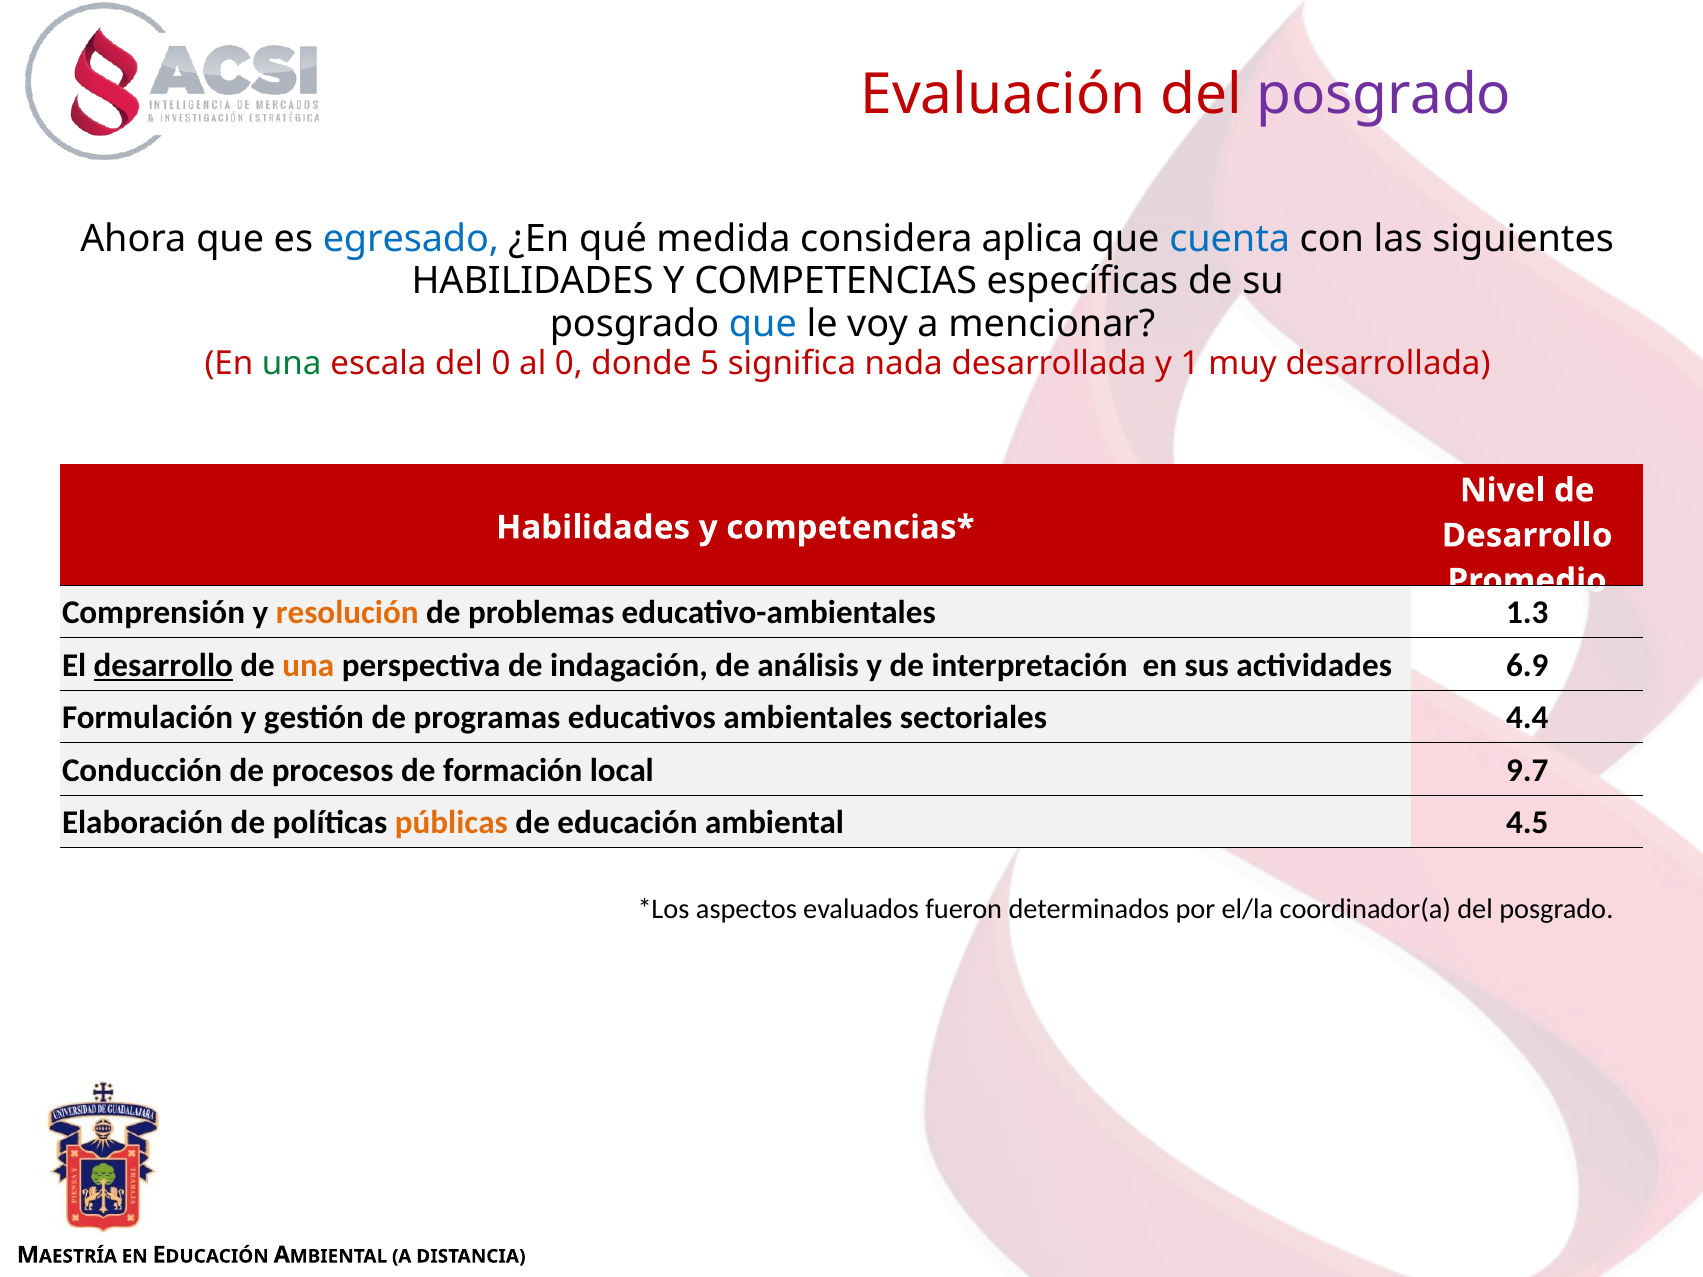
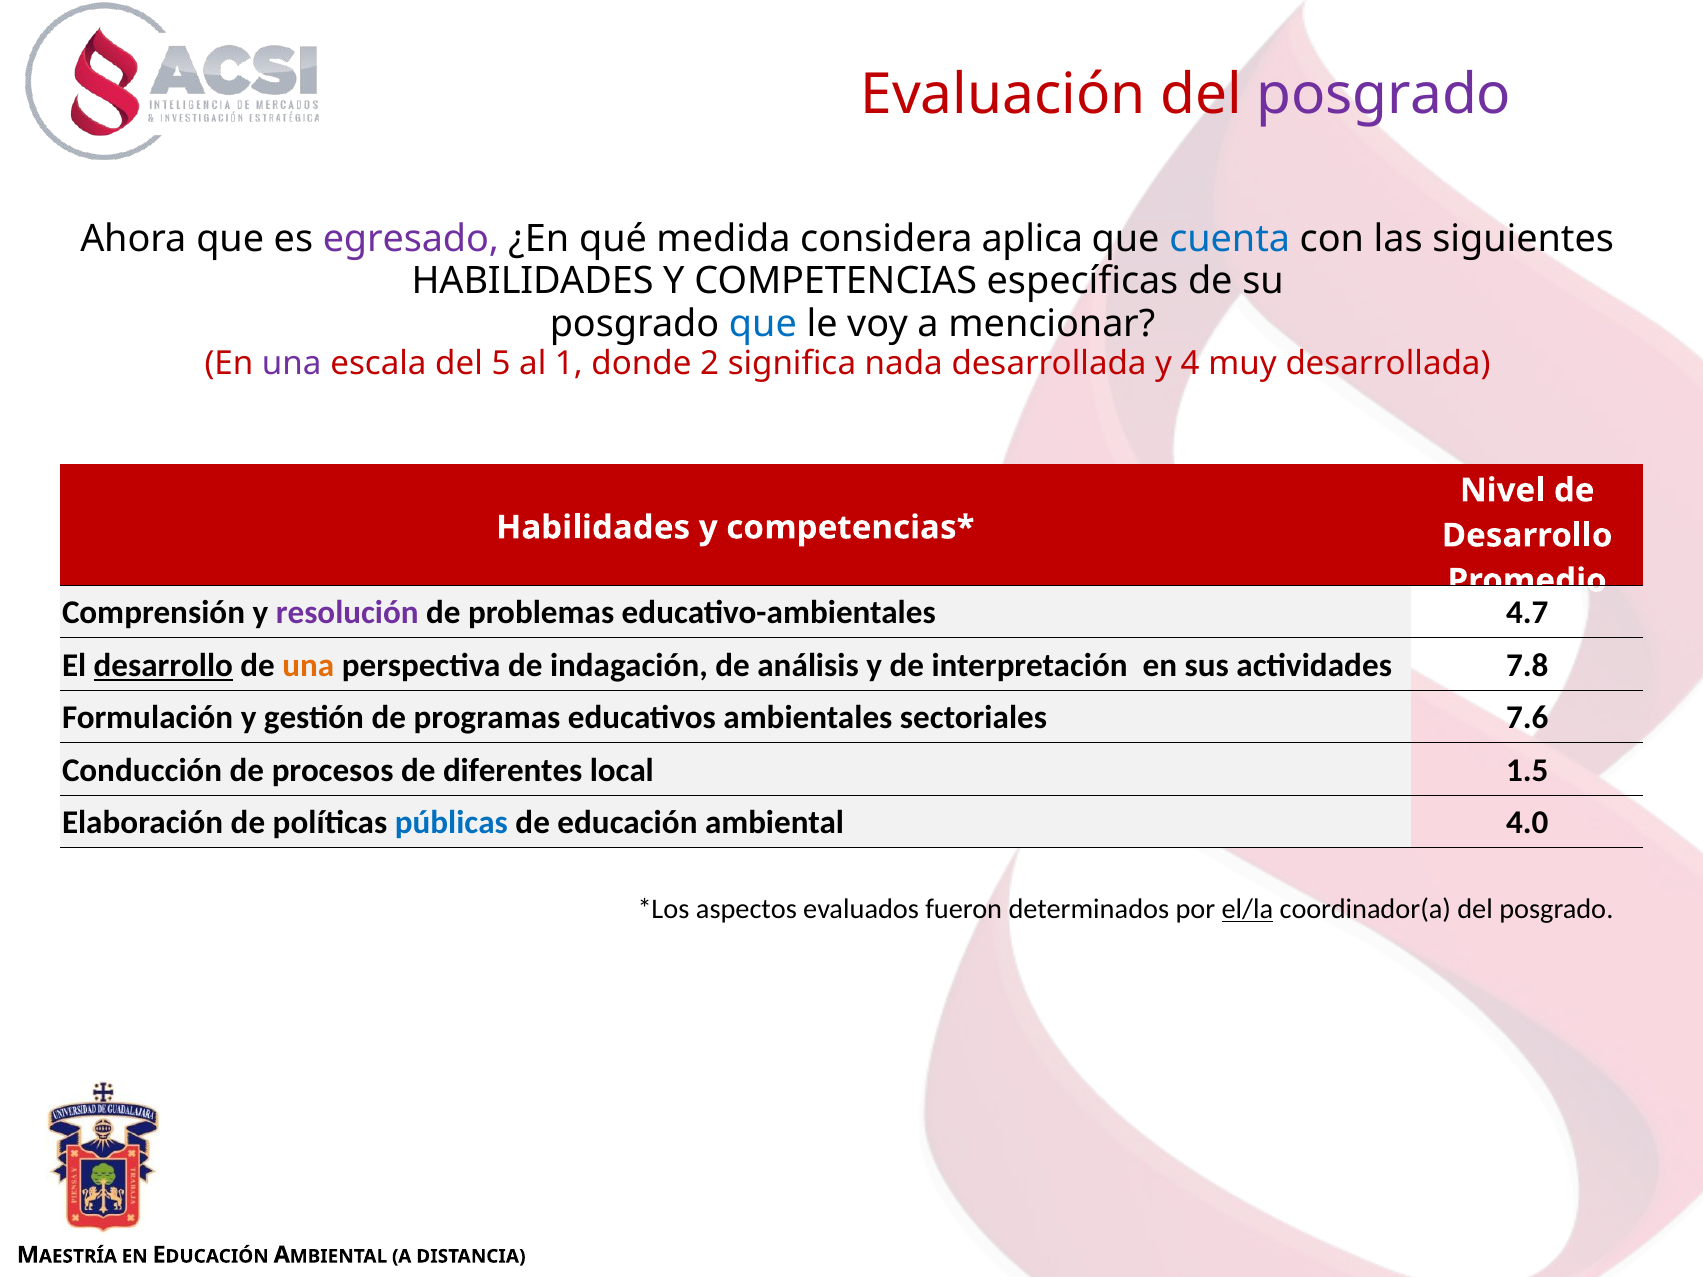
egresado colour: blue -> purple
una at (292, 363) colour: green -> purple
del 0: 0 -> 5
al 0: 0 -> 1
5: 5 -> 2
1: 1 -> 4
resolución colour: orange -> purple
1.3: 1.3 -> 4.7
6.9: 6.9 -> 7.8
4.4: 4.4 -> 7.6
formación: formación -> diferentes
9.7: 9.7 -> 1.5
públicas colour: orange -> blue
4.5: 4.5 -> 4.0
el/la underline: none -> present
